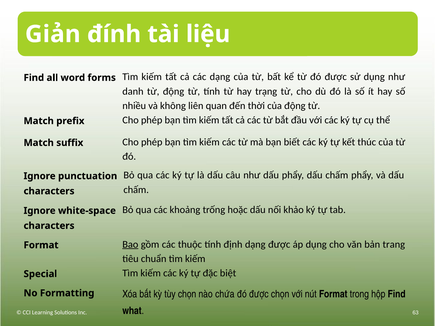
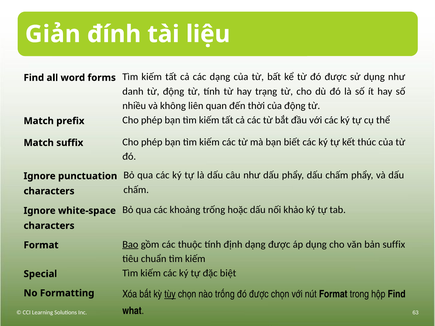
bản trang: trang -> suffix
tùy underline: none -> present
nào chứa: chứa -> trống
